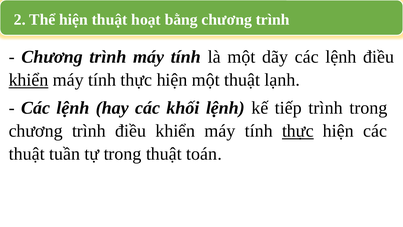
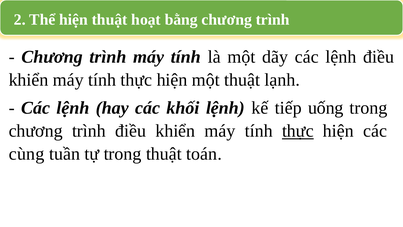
khiển at (29, 80) underline: present -> none
tiếp trình: trình -> uống
thuật at (27, 154): thuật -> cùng
